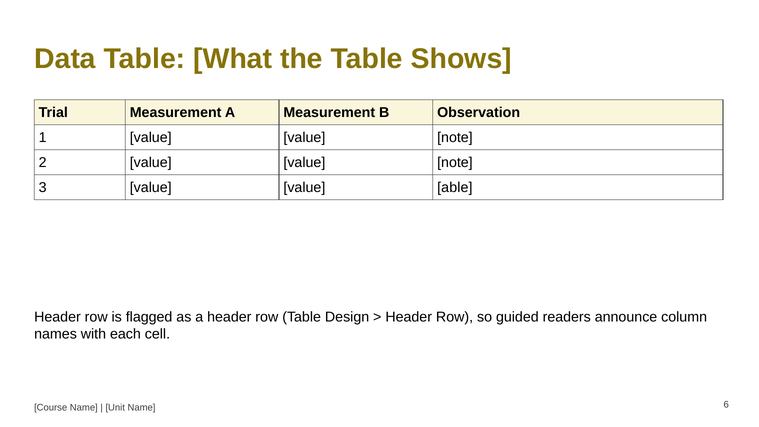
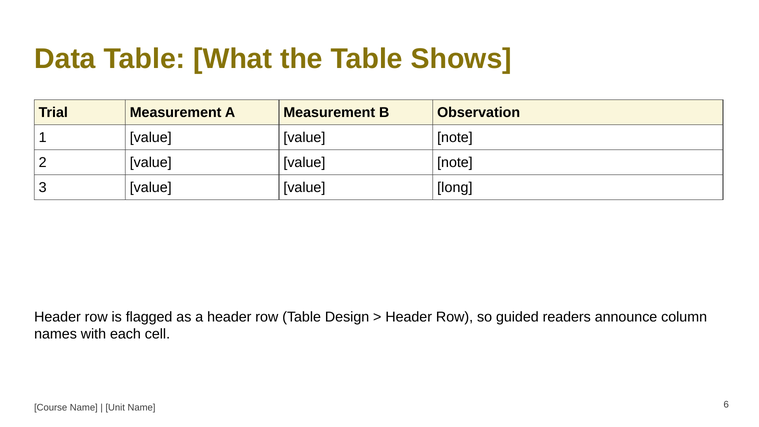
able: able -> long
